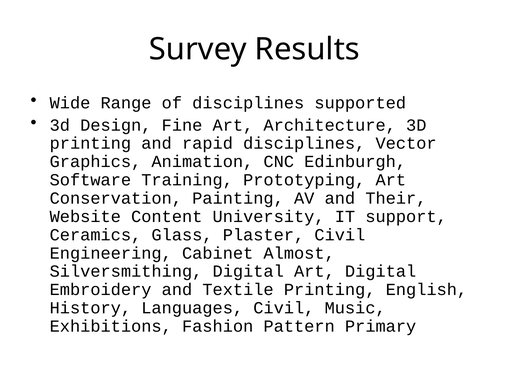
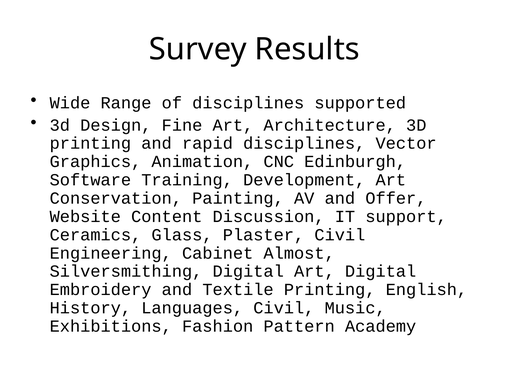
Prototyping: Prototyping -> Development
Their: Their -> Offer
University: University -> Discussion
Primary: Primary -> Academy
